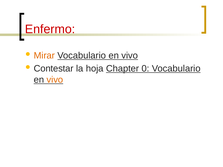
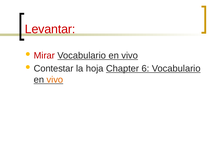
Enfermo: Enfermo -> Levantar
Mirar colour: orange -> red
0: 0 -> 6
